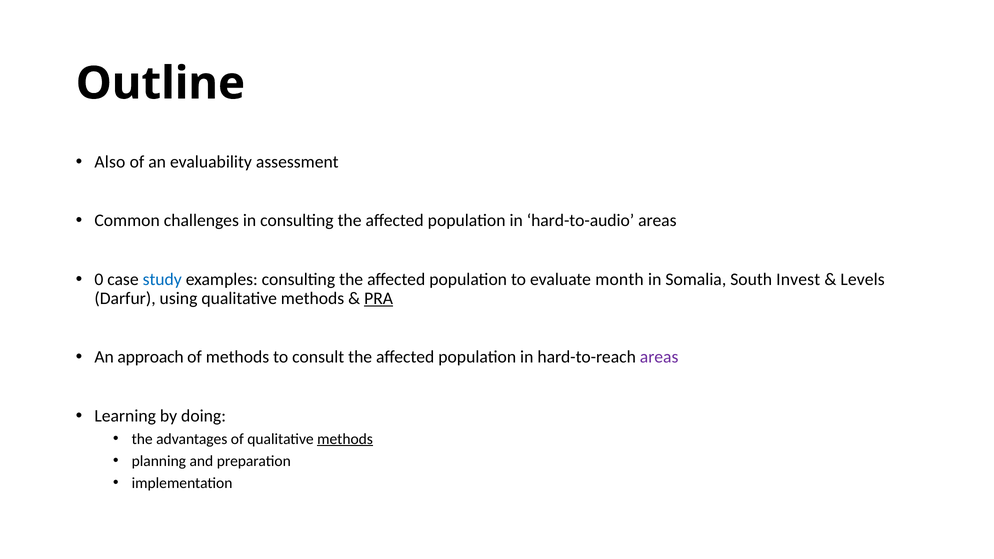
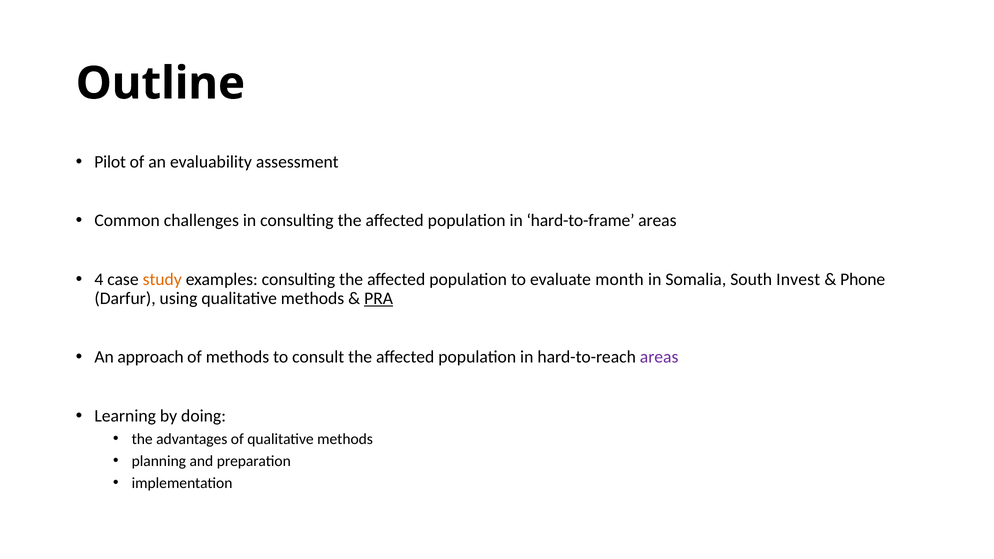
Also: Also -> Pilot
hard-to-audio: hard-to-audio -> hard-to-frame
0: 0 -> 4
study colour: blue -> orange
Levels: Levels -> Phone
methods at (345, 439) underline: present -> none
